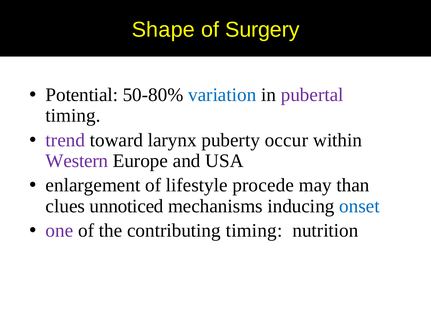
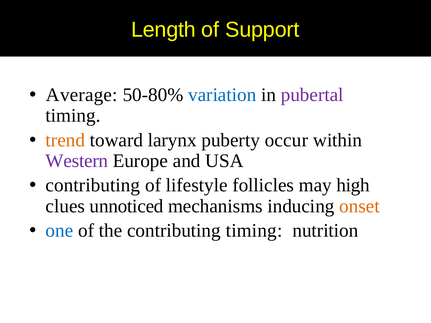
Shape: Shape -> Length
Surgery: Surgery -> Support
Potential: Potential -> Average
trend colour: purple -> orange
enlargement at (93, 185): enlargement -> contributing
procede: procede -> follicles
than: than -> high
onset colour: blue -> orange
one colour: purple -> blue
